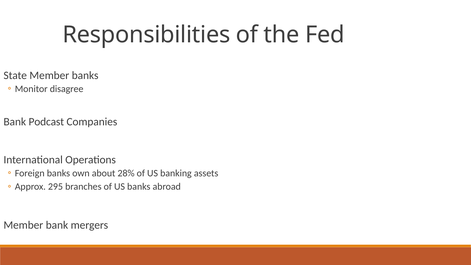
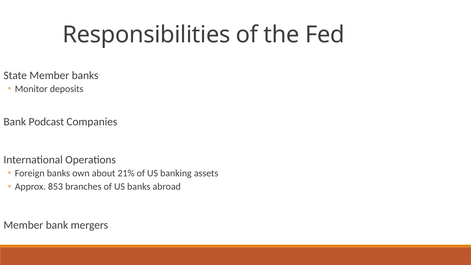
disagree: disagree -> deposits
28%: 28% -> 21%
295: 295 -> 853
